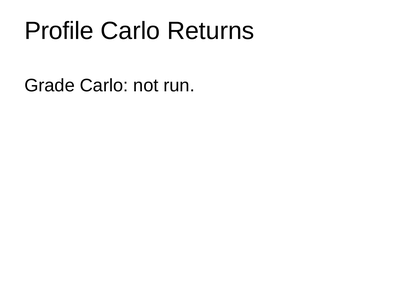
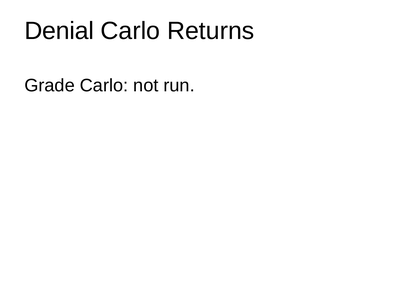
Profile: Profile -> Denial
